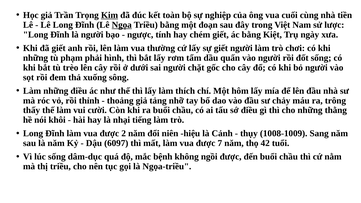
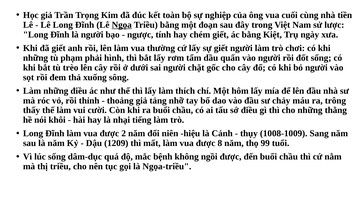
Kim underline: present -> none
6097: 6097 -> 1209
7: 7 -> 8
42: 42 -> 99
